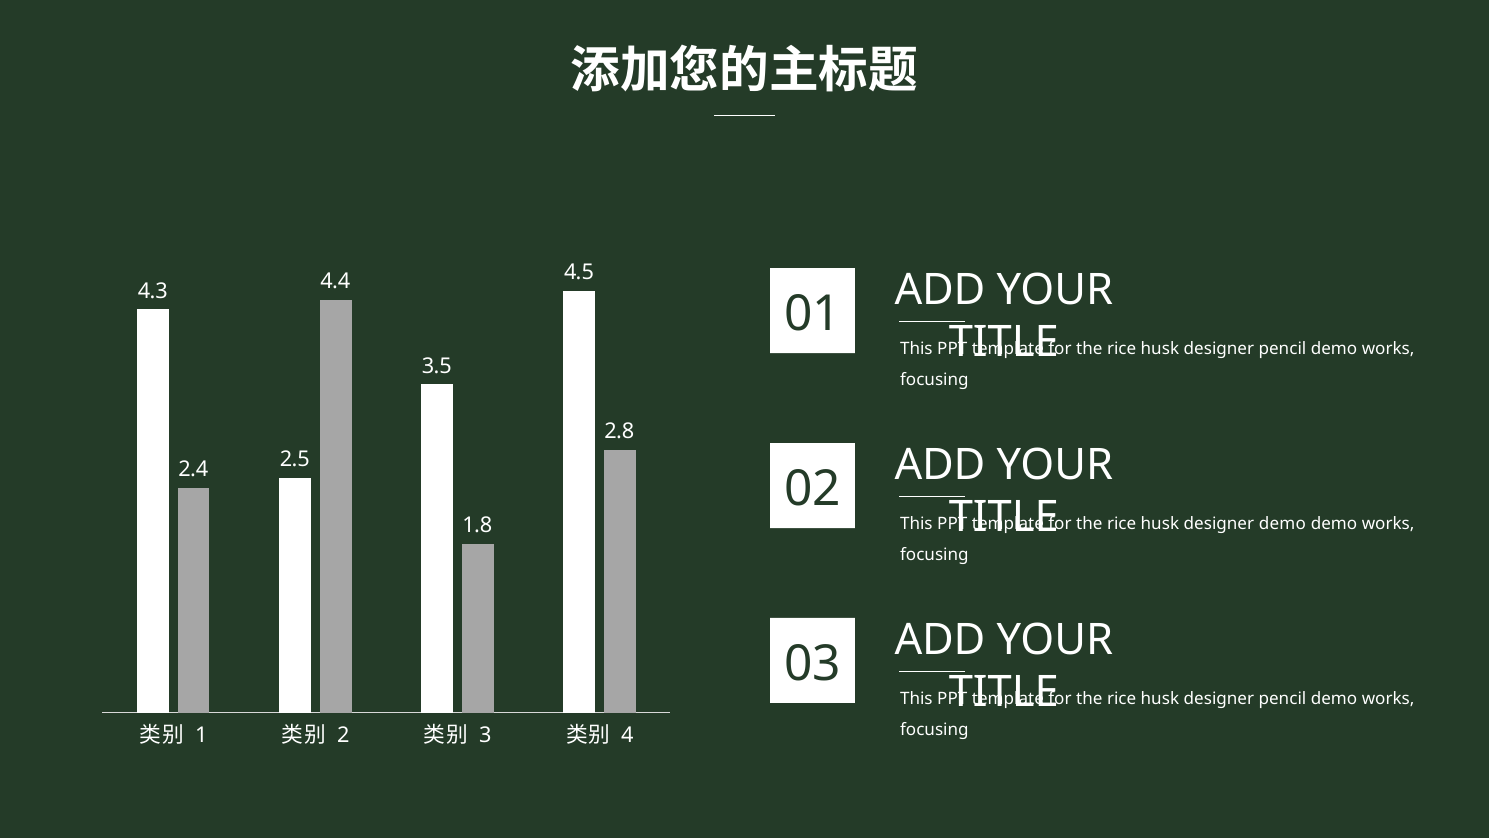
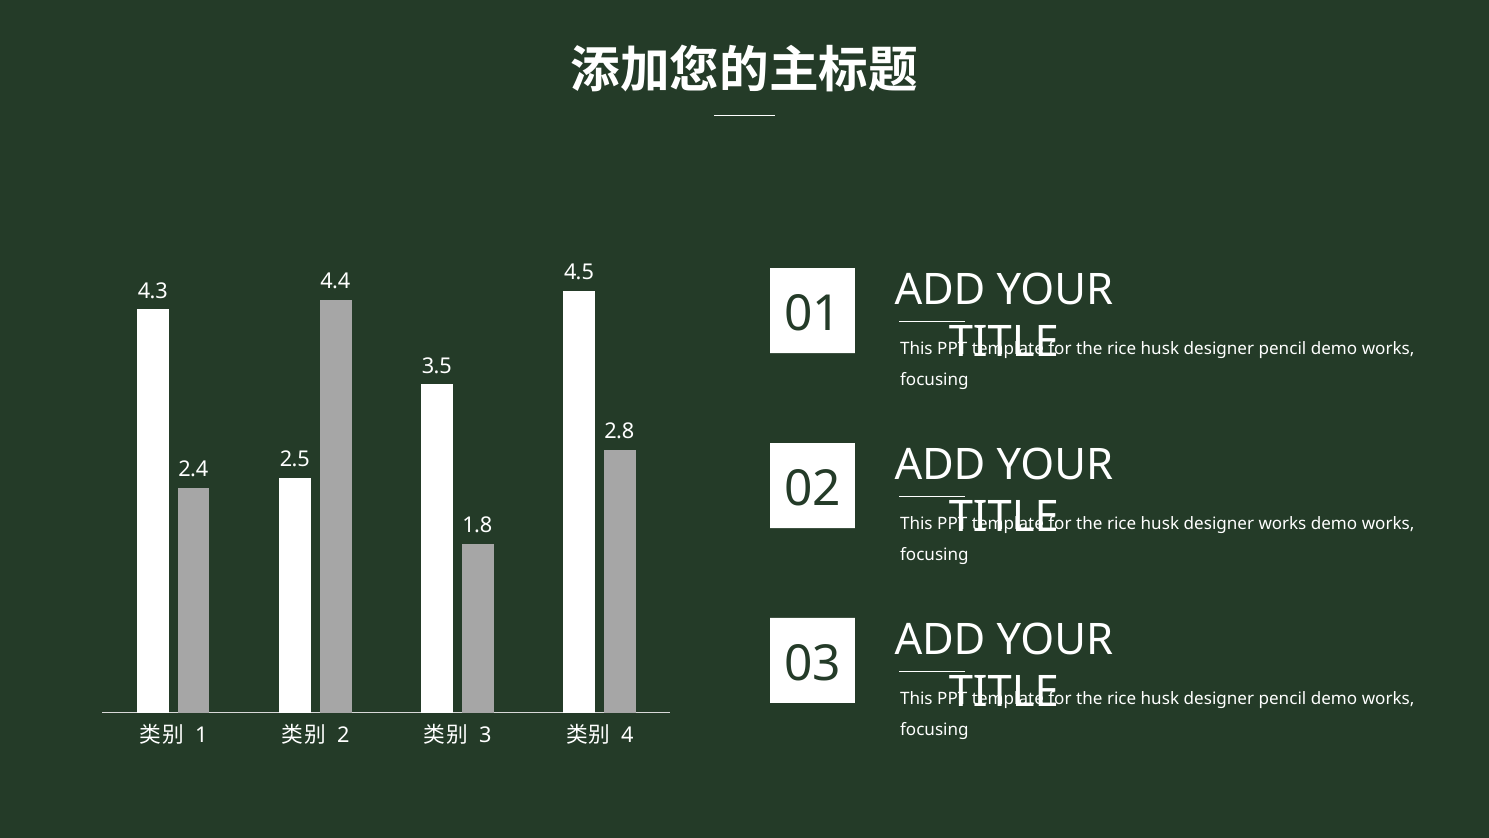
designer demo: demo -> works
